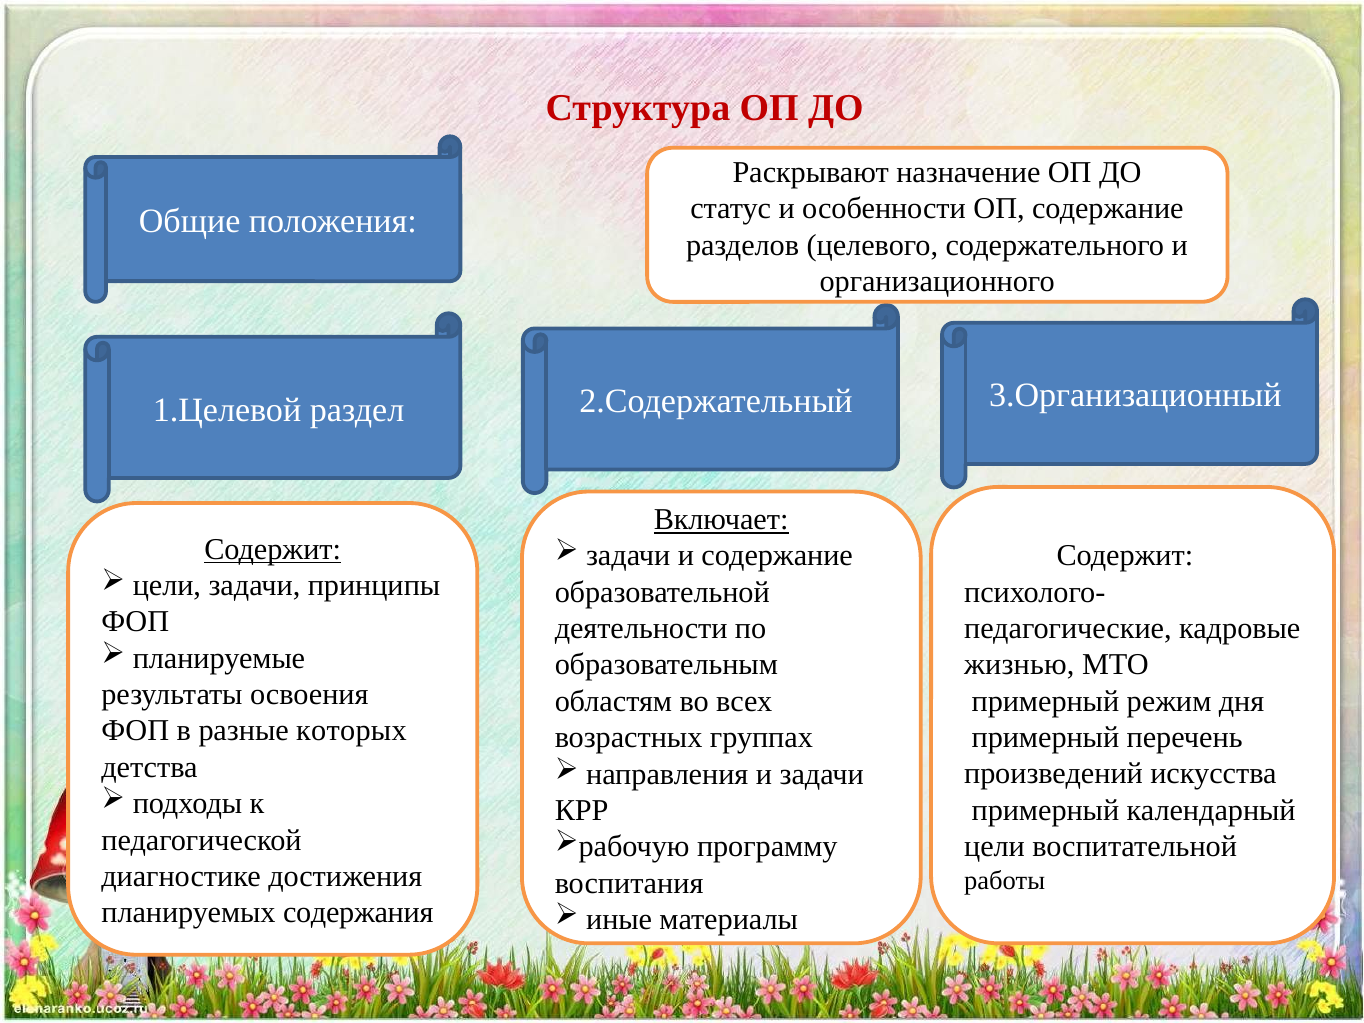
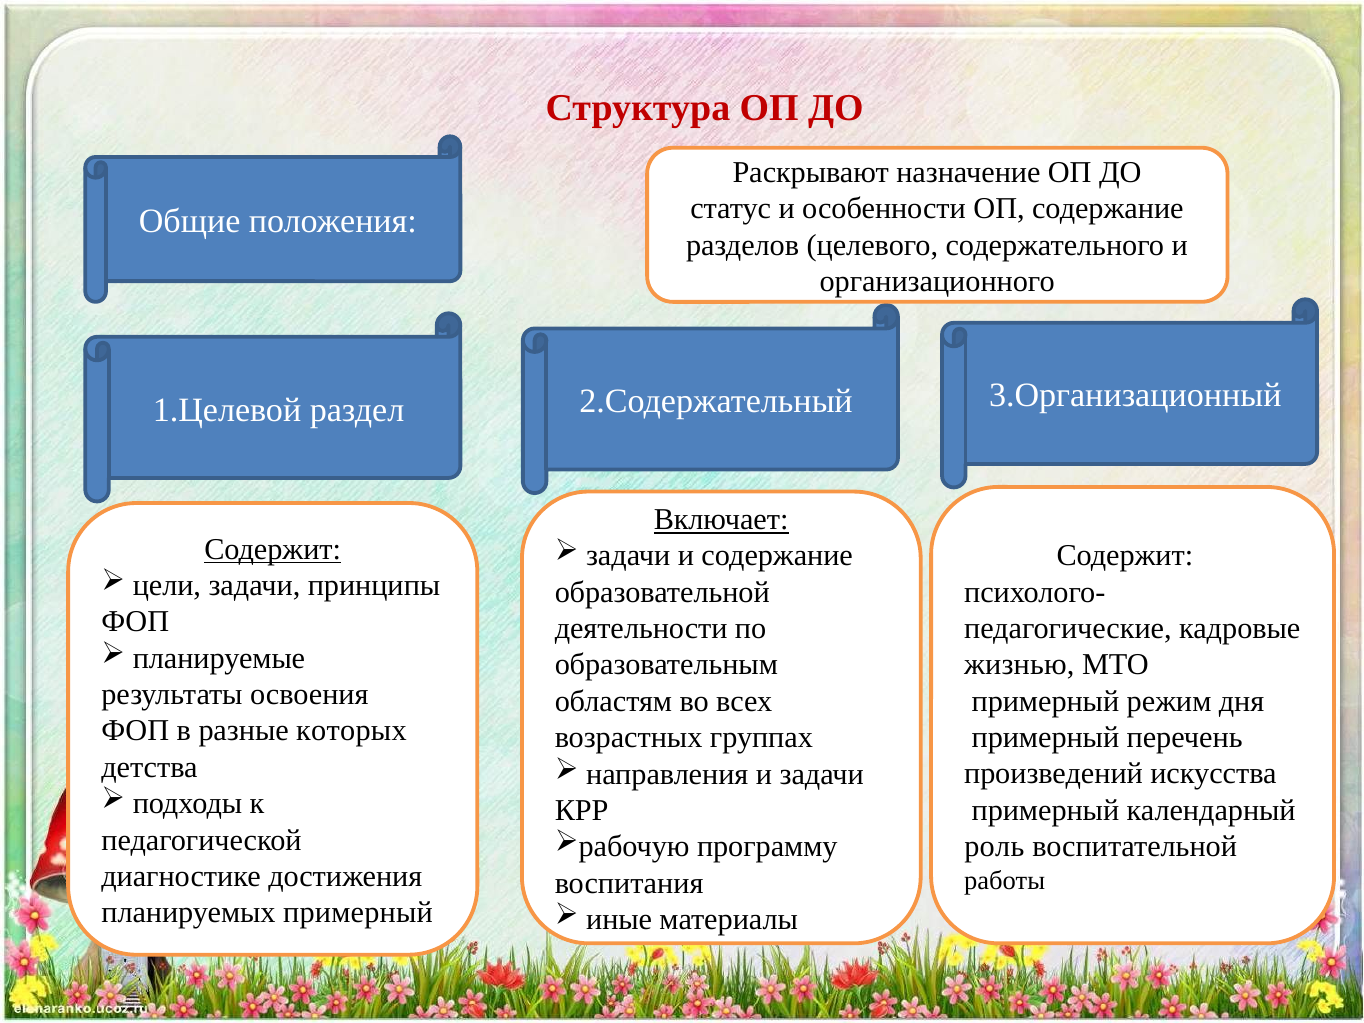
цели at (995, 847): цели -> роль
планируемых содержания: содержания -> примерный
